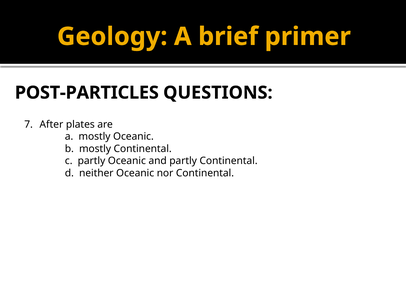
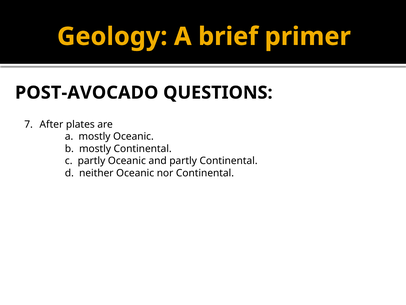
POST-PARTICLES: POST-PARTICLES -> POST-AVOCADO
